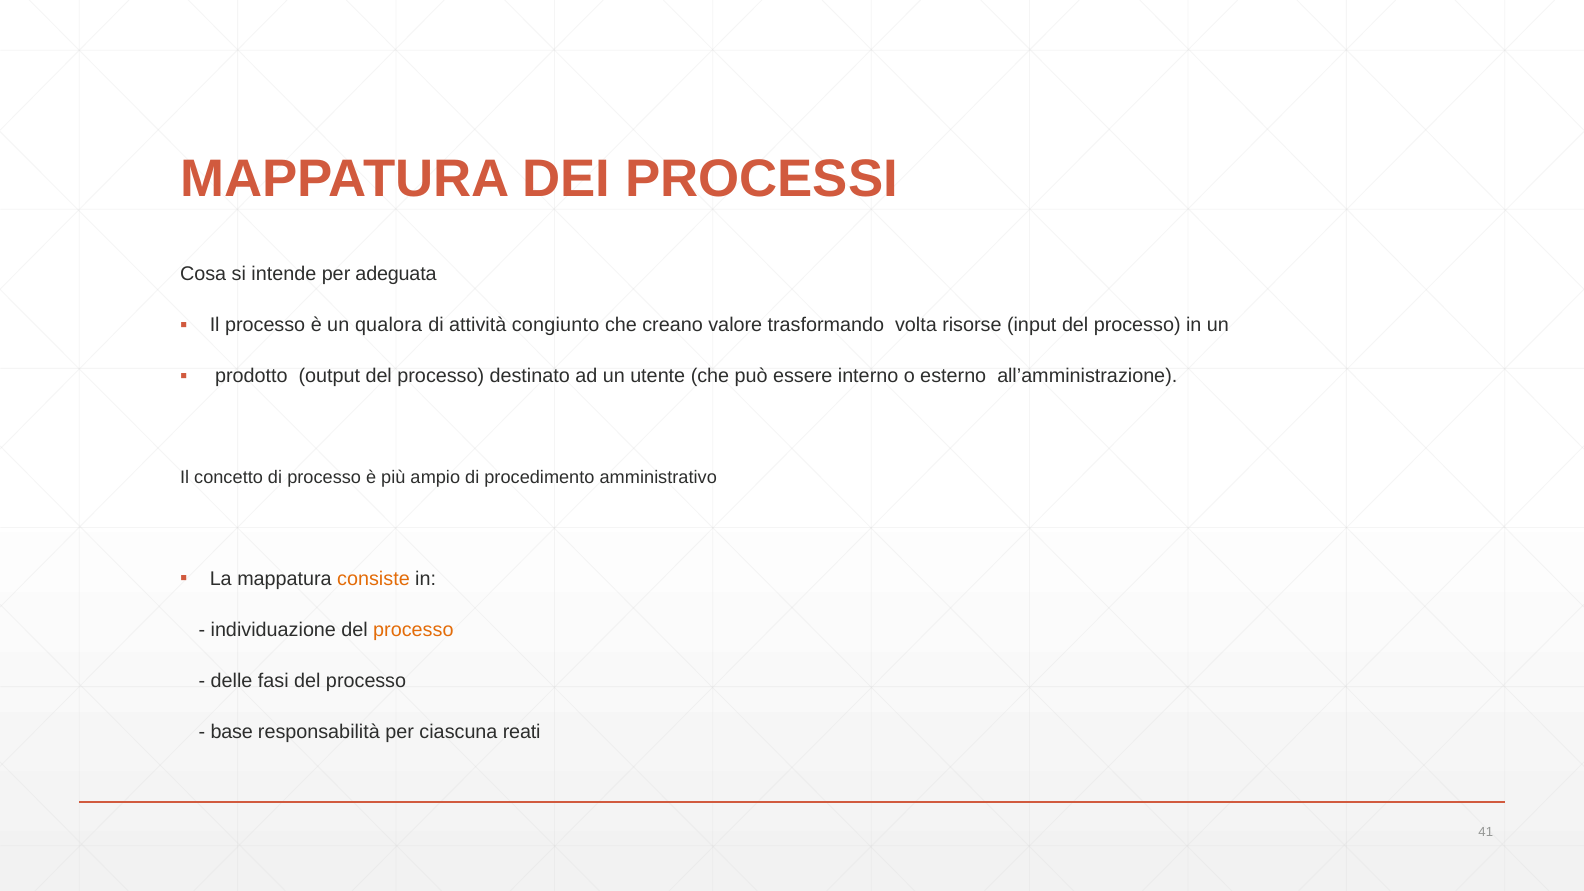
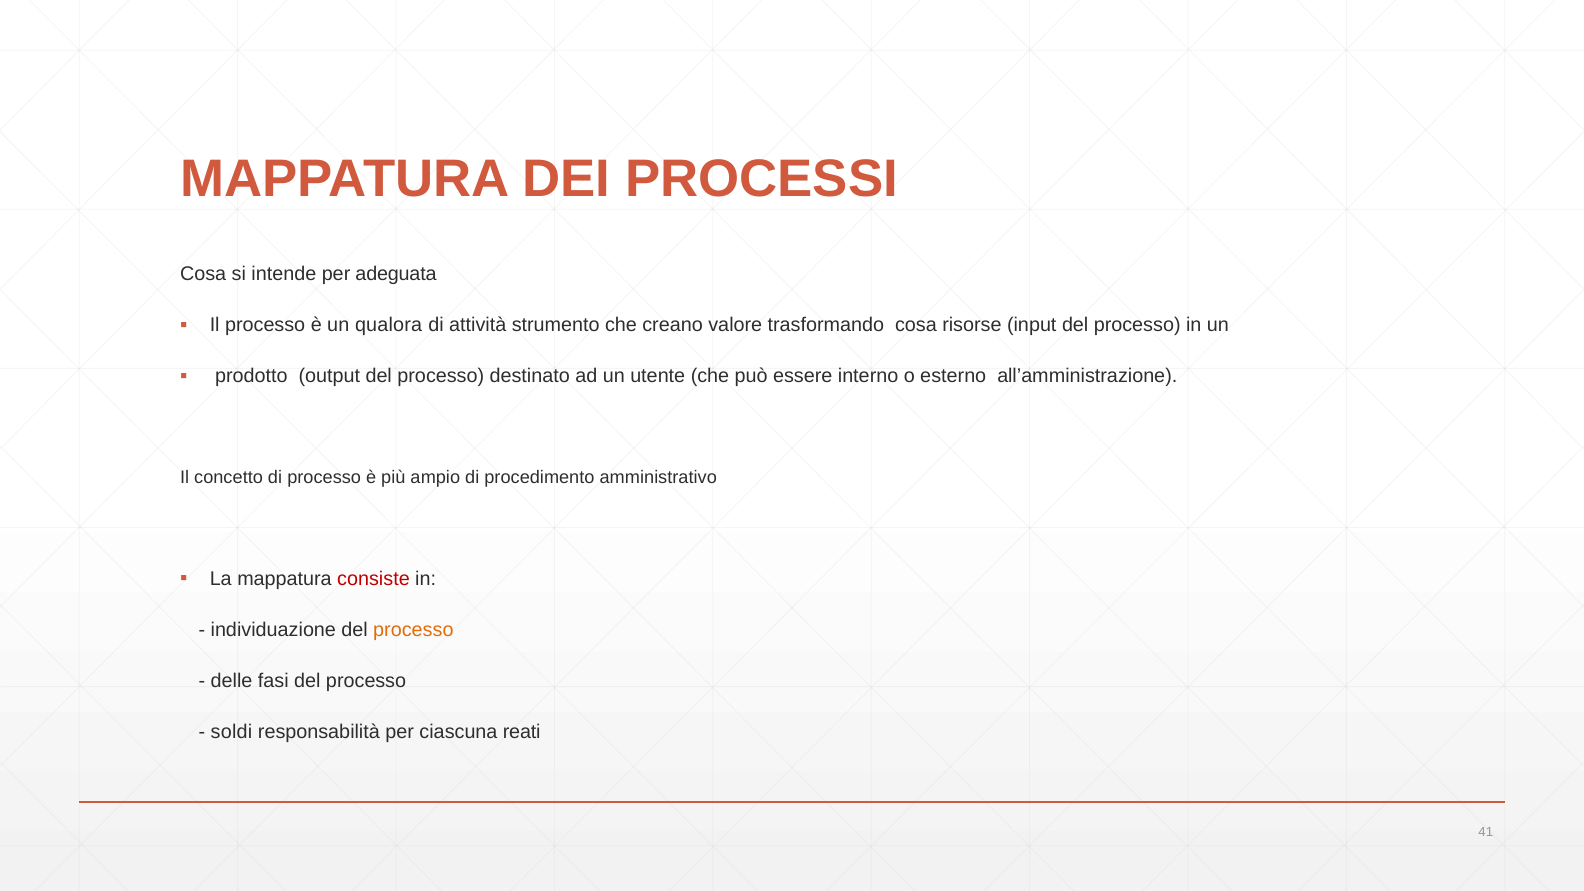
congiunto: congiunto -> strumento
trasformando volta: volta -> cosa
consiste colour: orange -> red
base: base -> soldi
